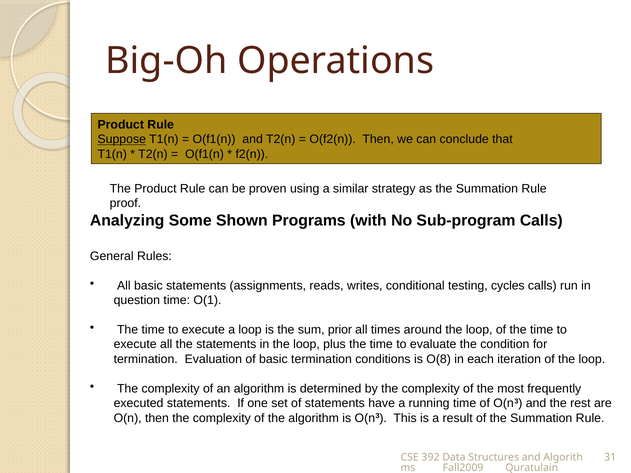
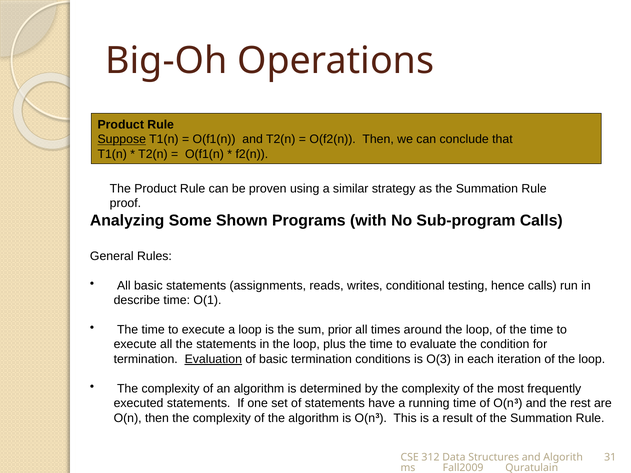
cycles: cycles -> hence
question: question -> describe
Evaluation underline: none -> present
O(8: O(8 -> O(3
392: 392 -> 312
